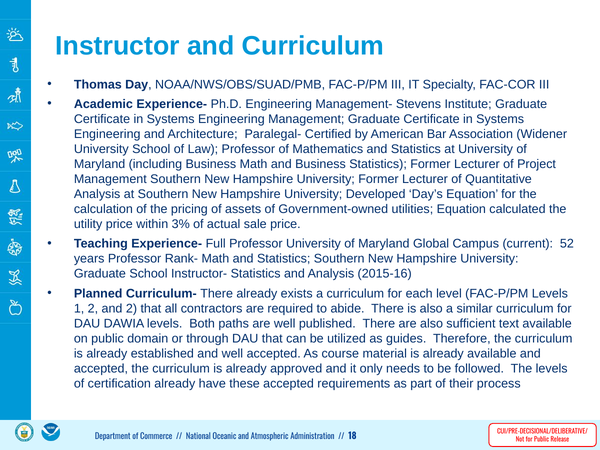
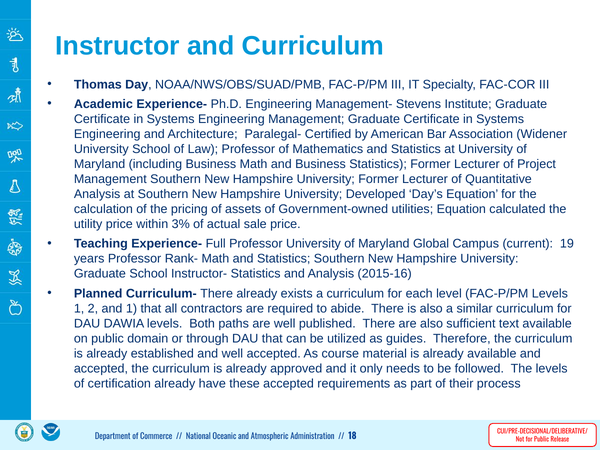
52: 52 -> 19
and 2: 2 -> 1
